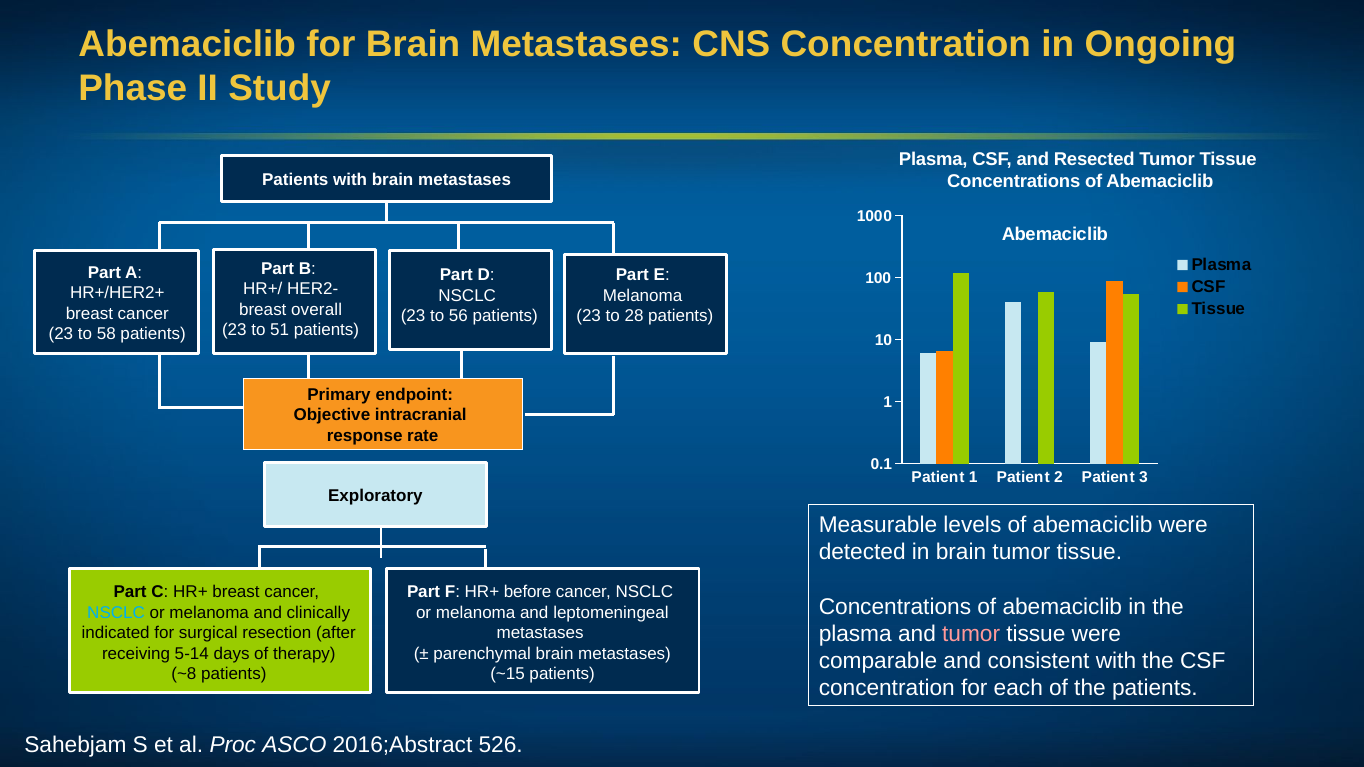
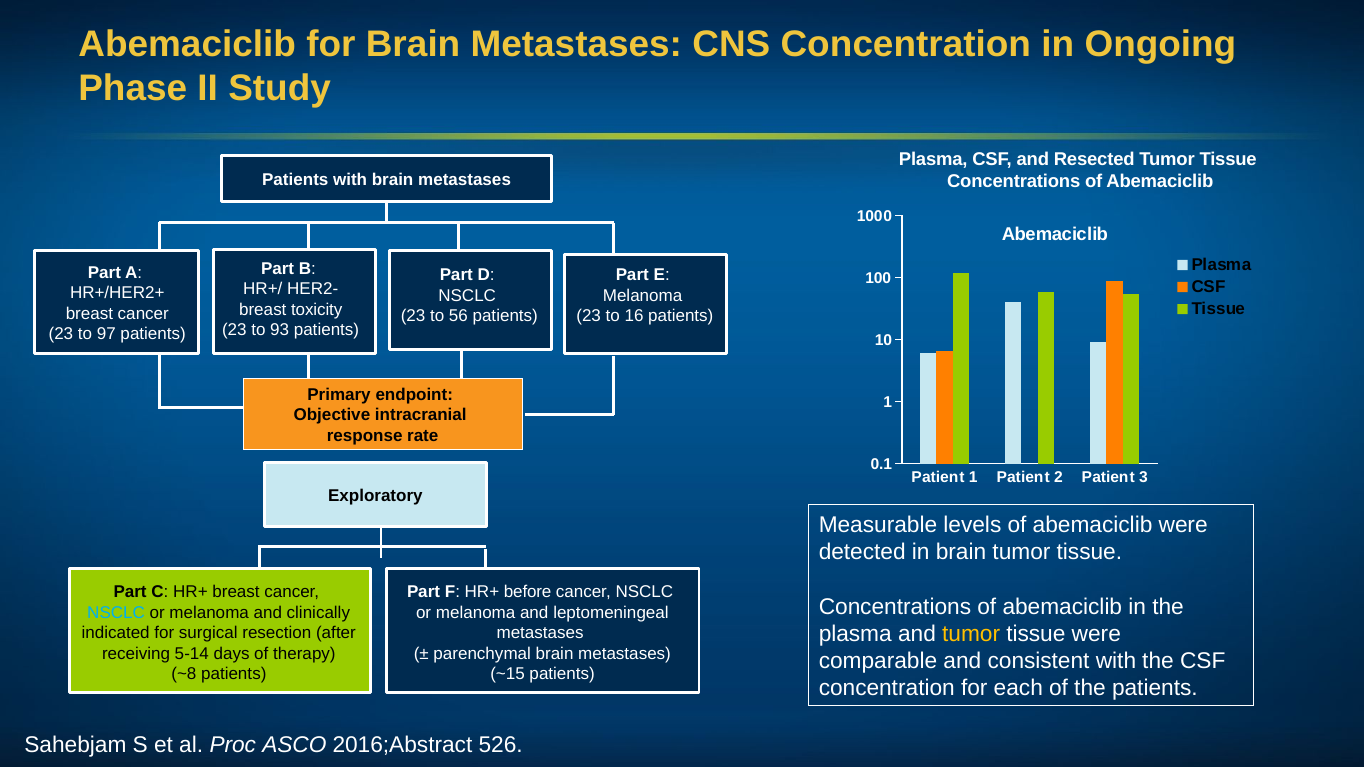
overall: overall -> toxicity
28: 28 -> 16
51: 51 -> 93
58: 58 -> 97
tumor at (971, 634) colour: pink -> yellow
